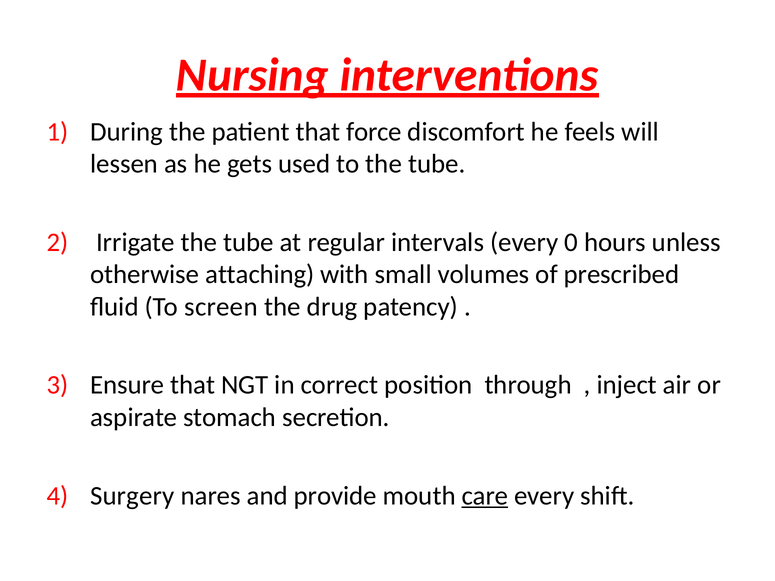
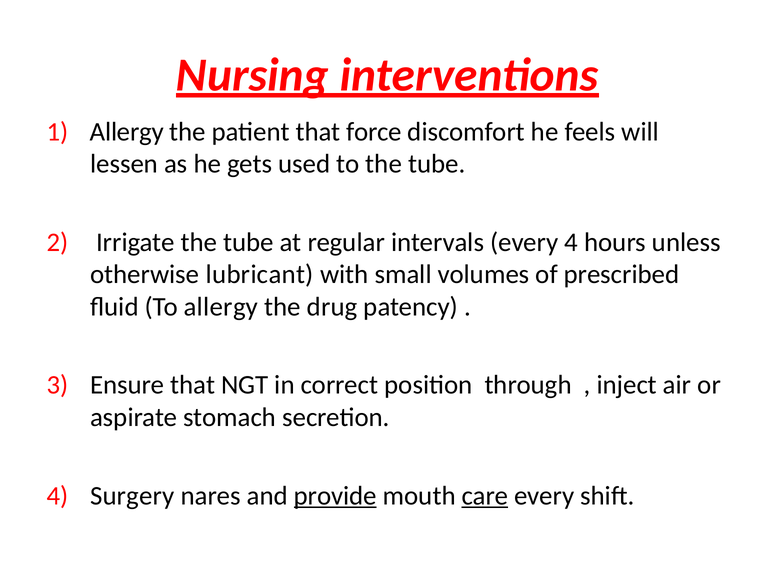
During at (127, 132): During -> Allergy
every 0: 0 -> 4
attaching: attaching -> lubricant
To screen: screen -> allergy
provide underline: none -> present
